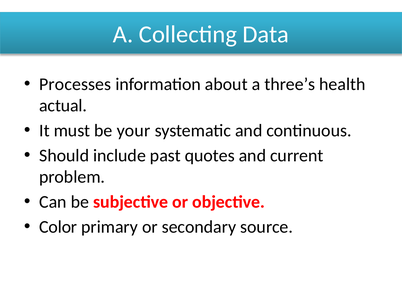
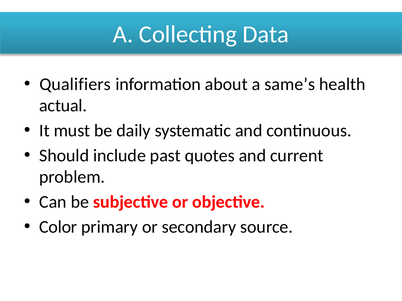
Processes: Processes -> Qualifiers
three’s: three’s -> same’s
your: your -> daily
